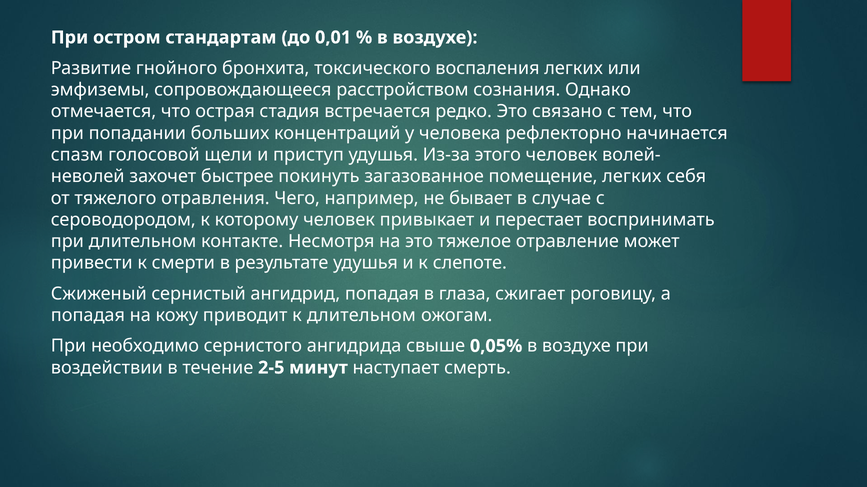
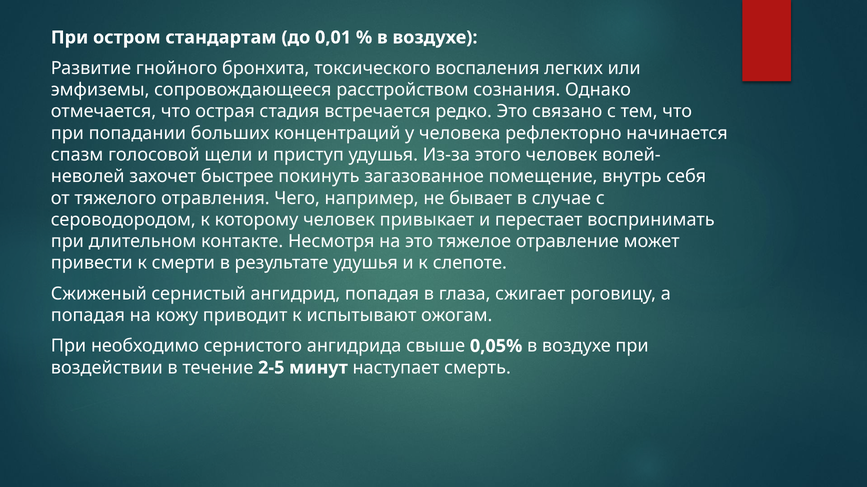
помещение легких: легких -> внутрь
к длительном: длительном -> испытывают
